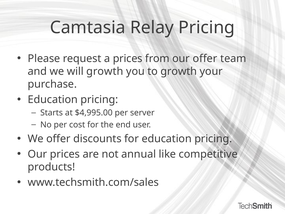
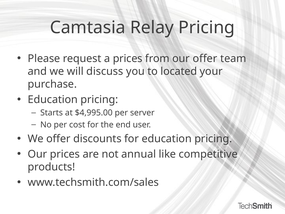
will growth: growth -> discuss
to growth: growth -> located
